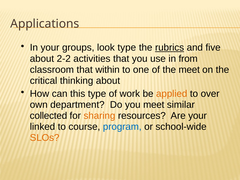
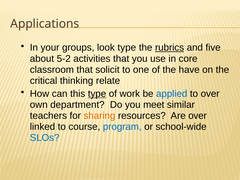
2-2: 2-2 -> 5-2
from: from -> core
within: within -> solicit
the meet: meet -> have
thinking about: about -> relate
type at (97, 94) underline: none -> present
applied colour: orange -> blue
collected: collected -> teachers
Are your: your -> over
SLOs colour: orange -> blue
